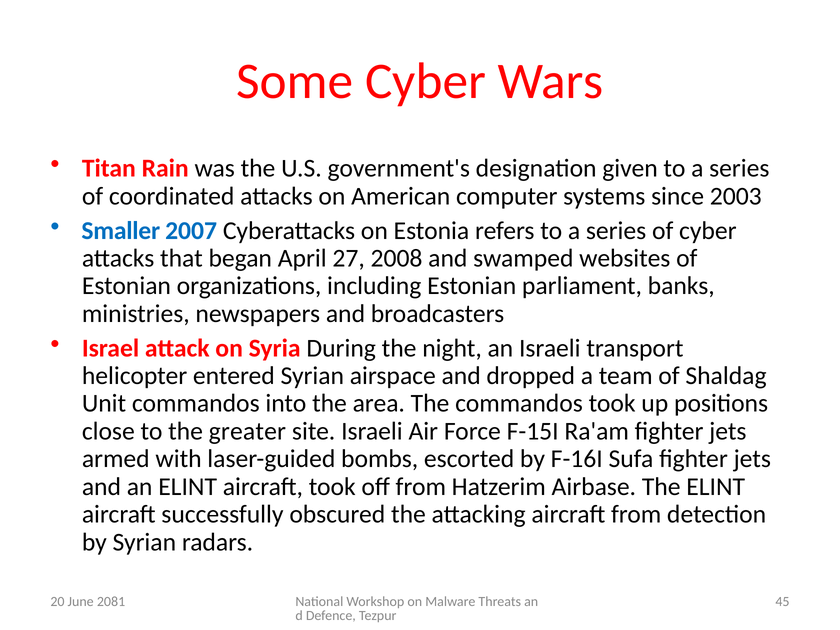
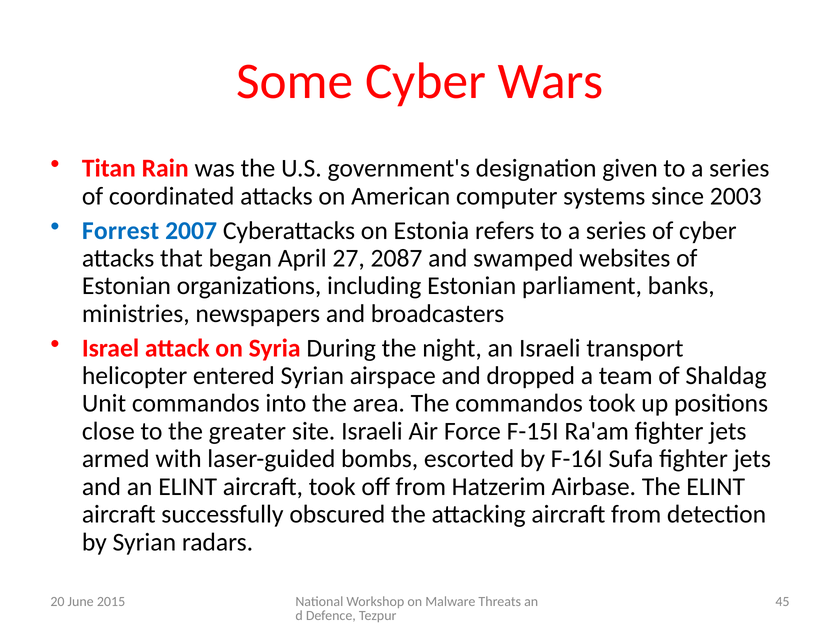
Smaller: Smaller -> Forrest
2008: 2008 -> 2087
2081: 2081 -> 2015
